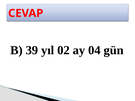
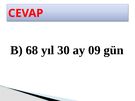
39: 39 -> 68
02: 02 -> 30
04: 04 -> 09
